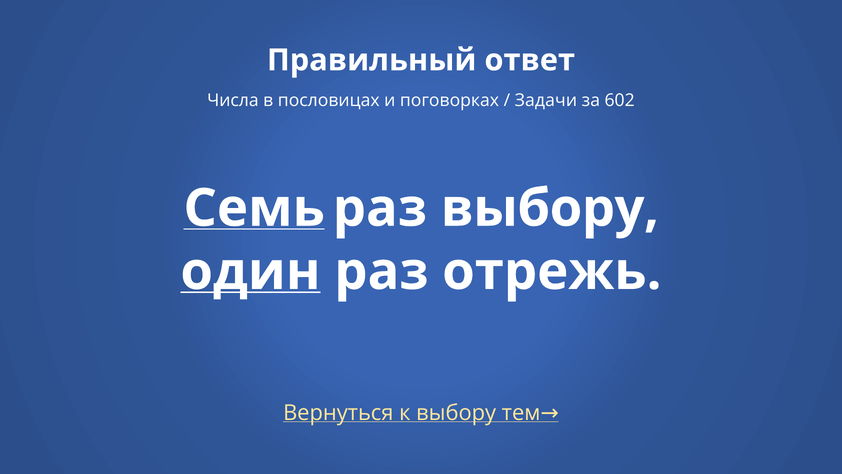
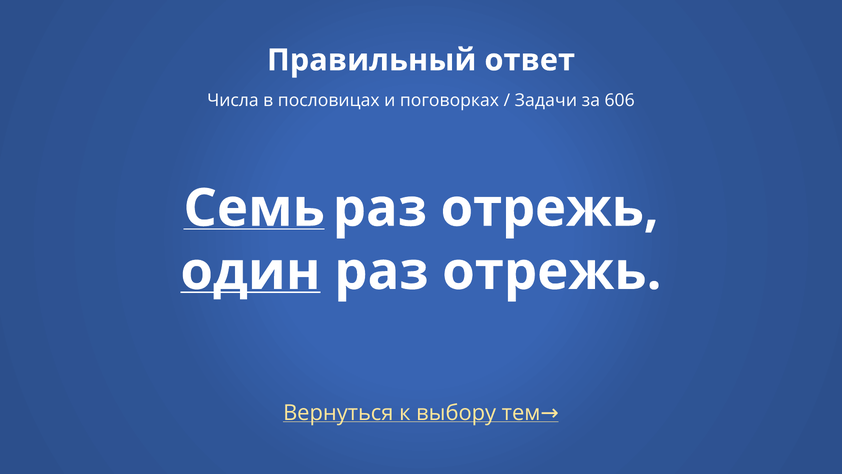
602: 602 -> 606
Семь раз выбору: выбору -> отрежь
